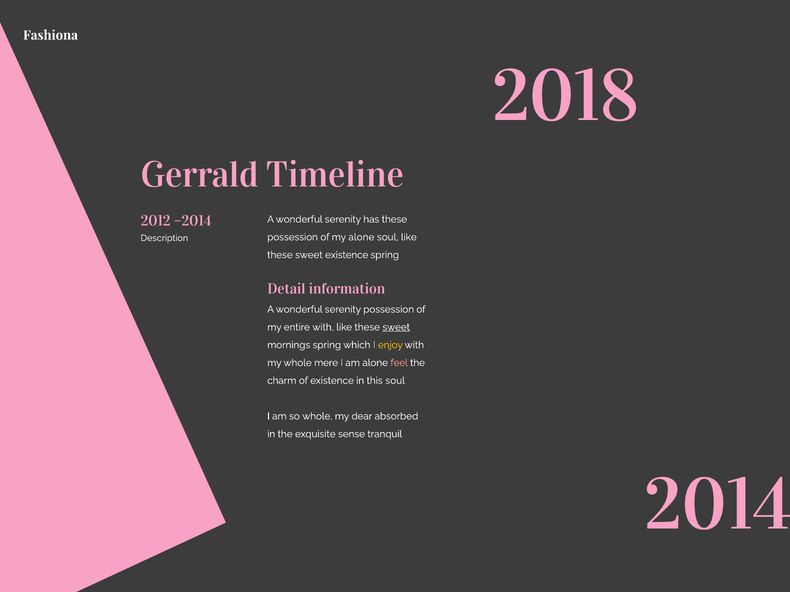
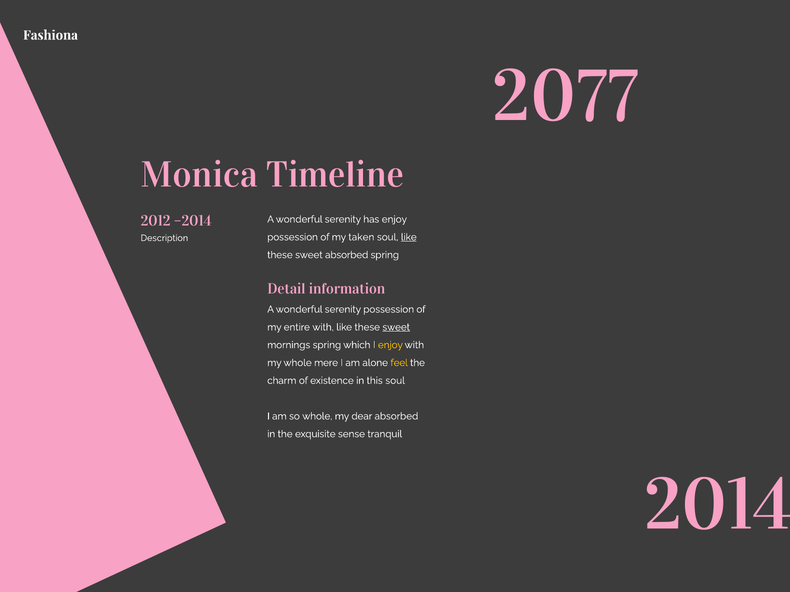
2018: 2018 -> 2077
Gerrald: Gerrald -> Monica
has these: these -> enjoy
my alone: alone -> taken
like at (409, 237) underline: none -> present
sweet existence: existence -> absorbed
feel colour: pink -> yellow
